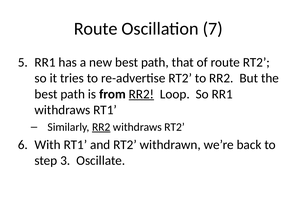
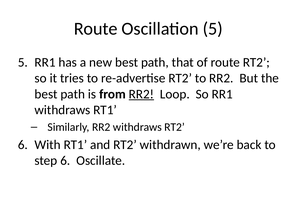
Oscillation 7: 7 -> 5
RR2 at (101, 127) underline: present -> none
step 3: 3 -> 6
